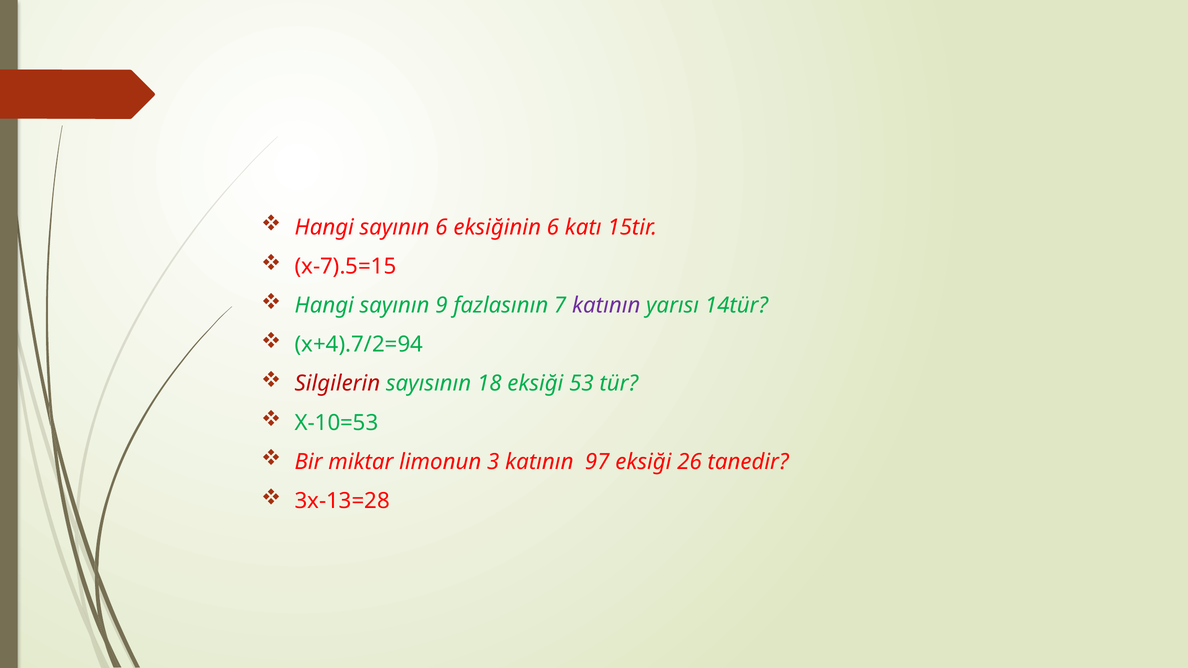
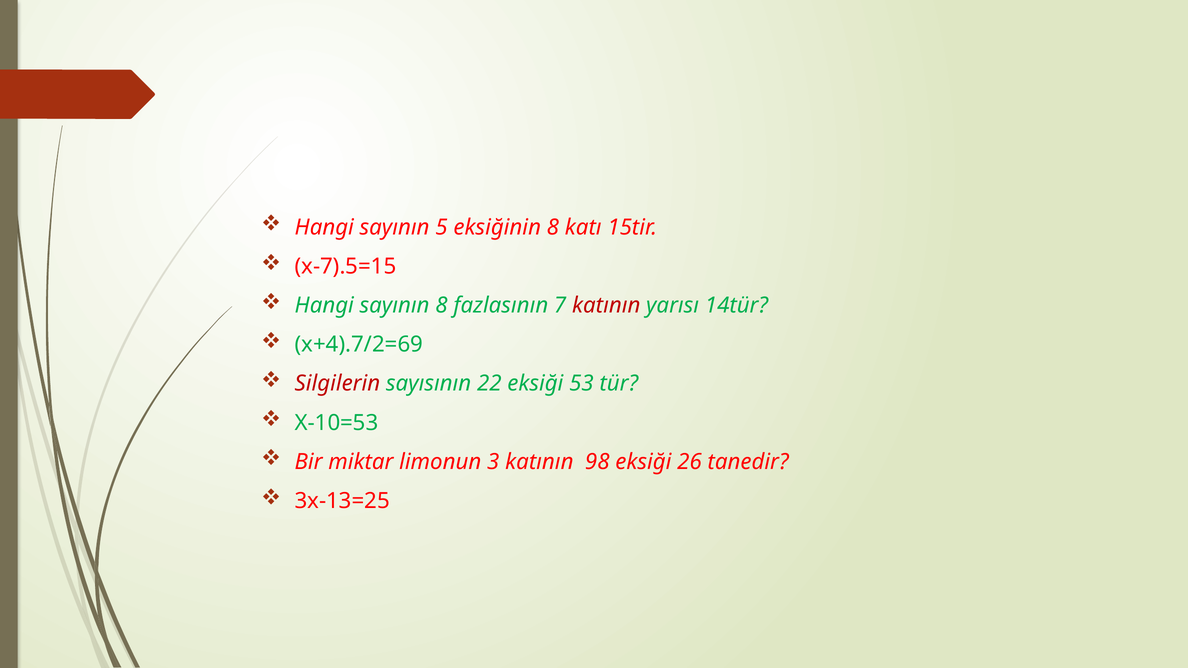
sayının 6: 6 -> 5
eksiğinin 6: 6 -> 8
sayının 9: 9 -> 8
katının at (606, 306) colour: purple -> red
x+4).7/2=94: x+4).7/2=94 -> x+4).7/2=69
18: 18 -> 22
97: 97 -> 98
3x-13=28: 3x-13=28 -> 3x-13=25
